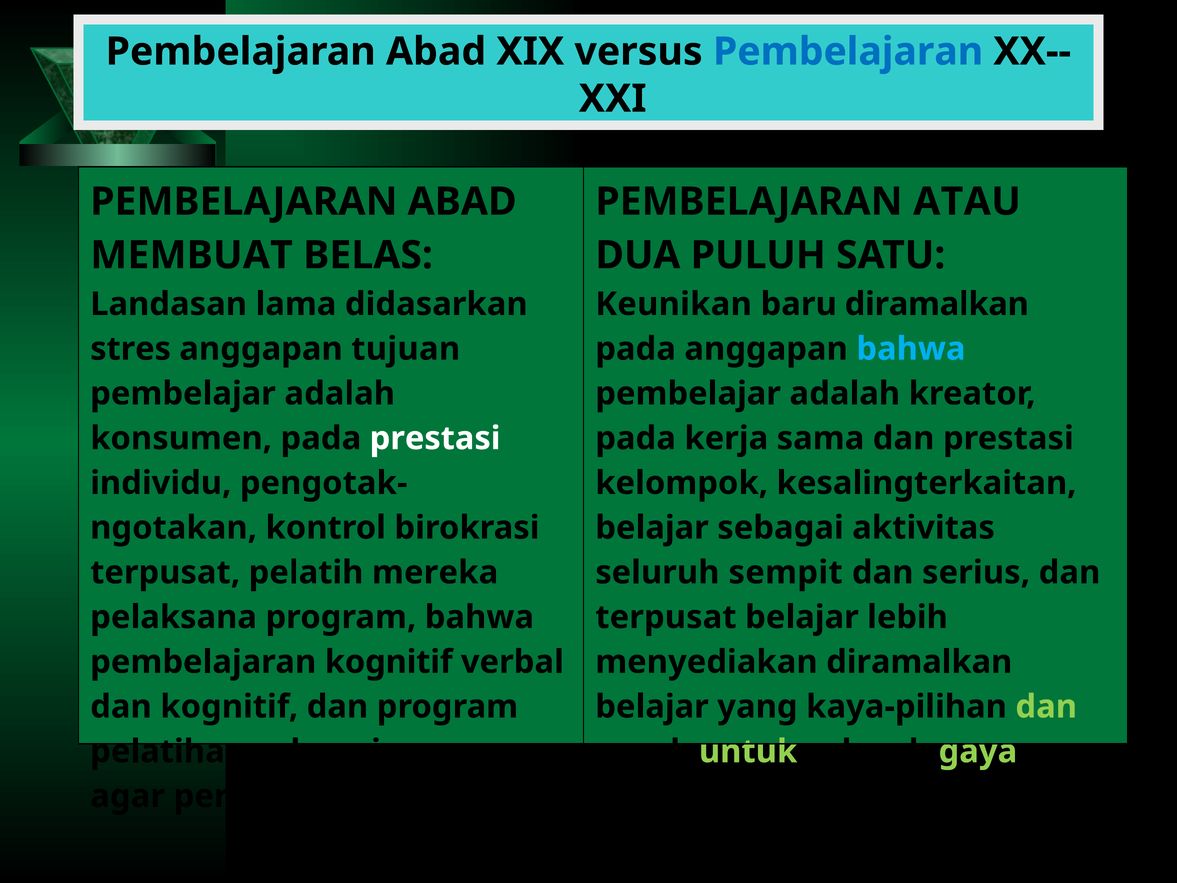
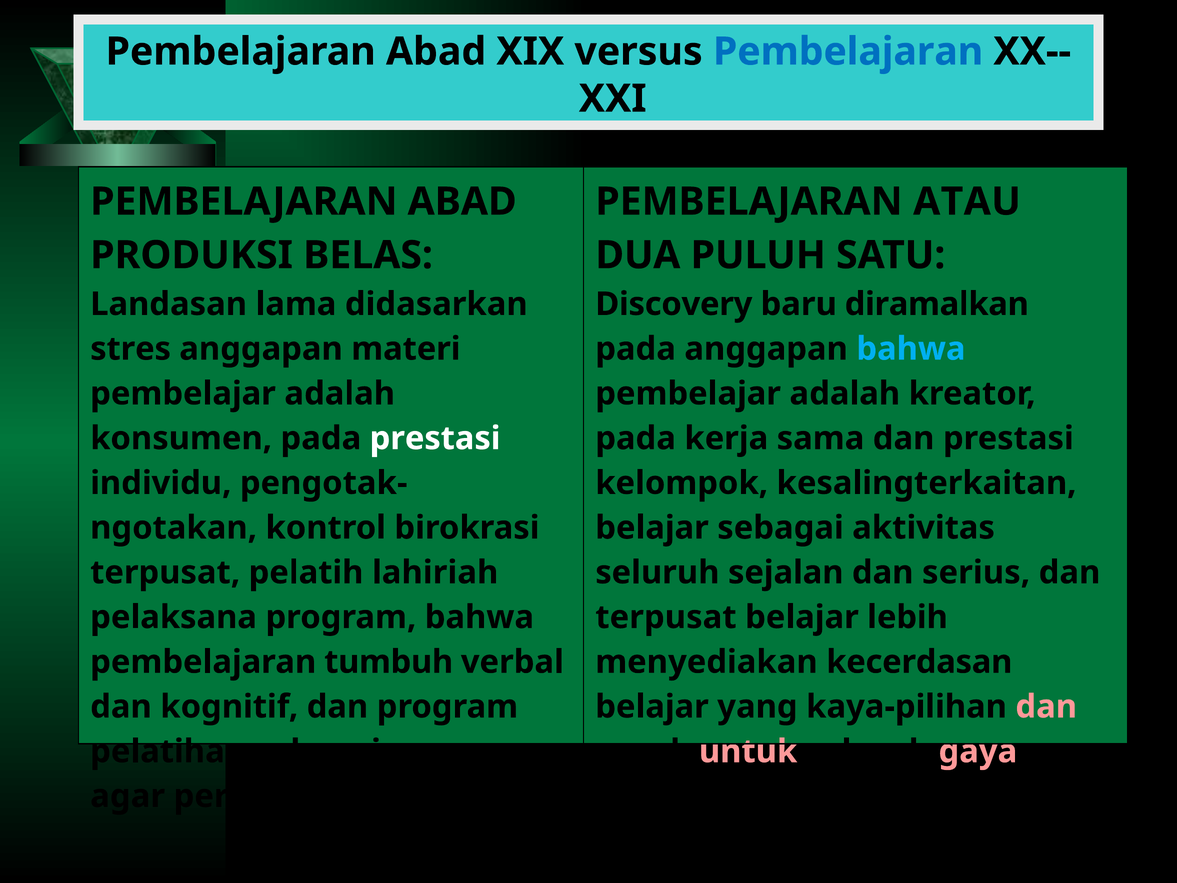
MEMBUAT: MEMBUAT -> PRODUKSI
Keunikan: Keunikan -> Discovery
tujuan: tujuan -> materi
mereka: mereka -> lahiriah
sempit: sempit -> sejalan
pembelajaran kognitif: kognitif -> tumbuh
menyediakan diramalkan: diramalkan -> kecerdasan
dan at (1046, 707) colour: light green -> pink
untuk colour: light green -> pink
gaya colour: light green -> pink
